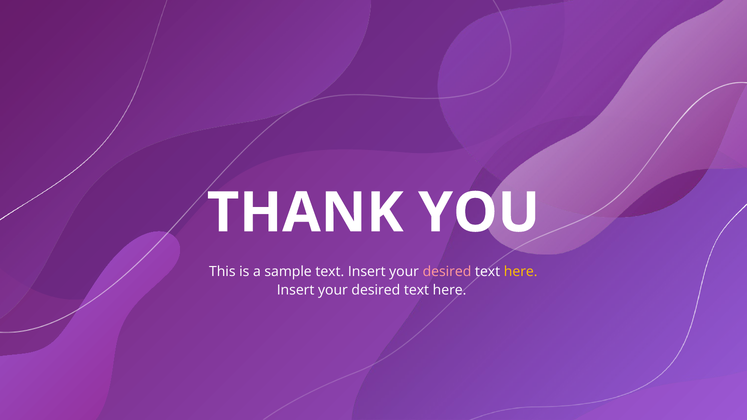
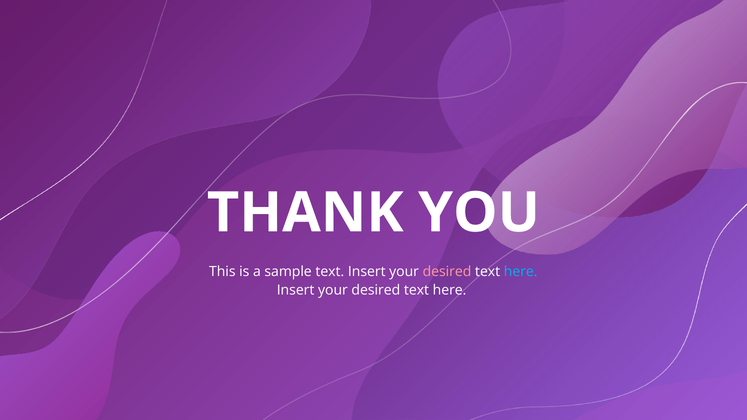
here at (521, 272) colour: yellow -> light blue
